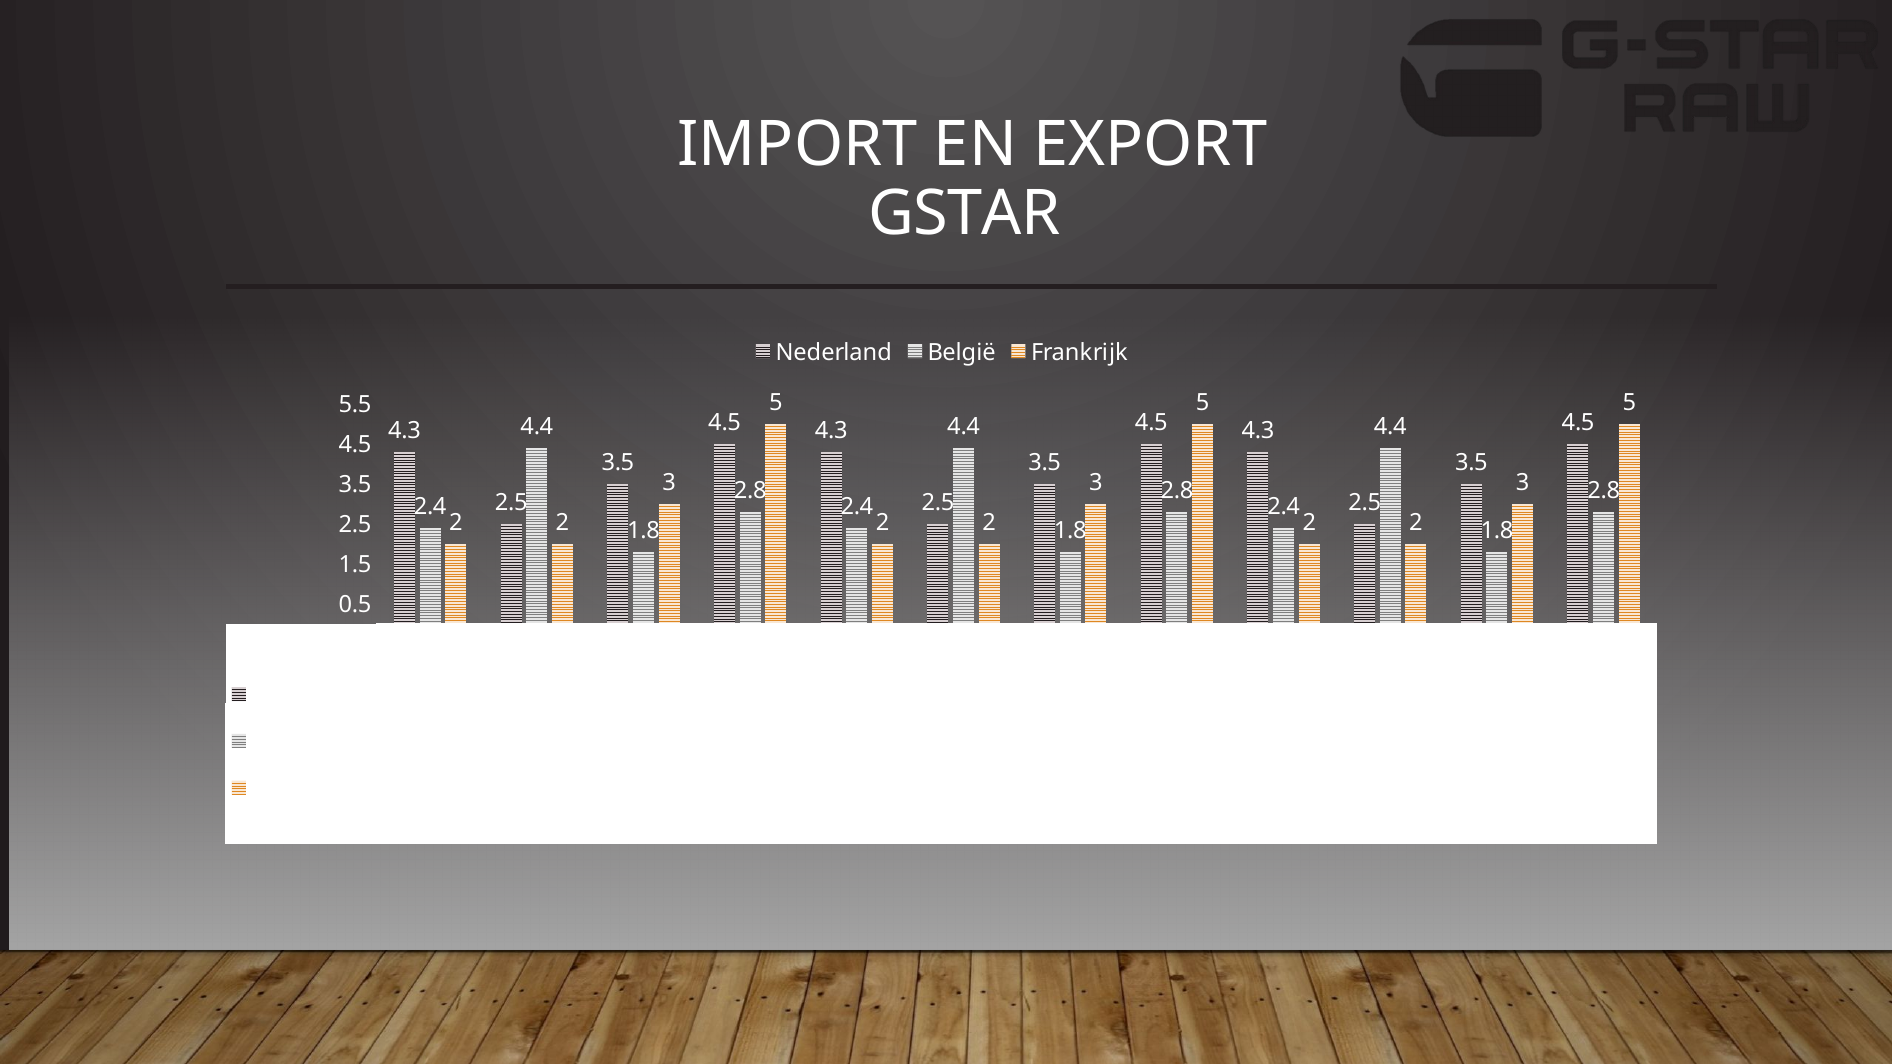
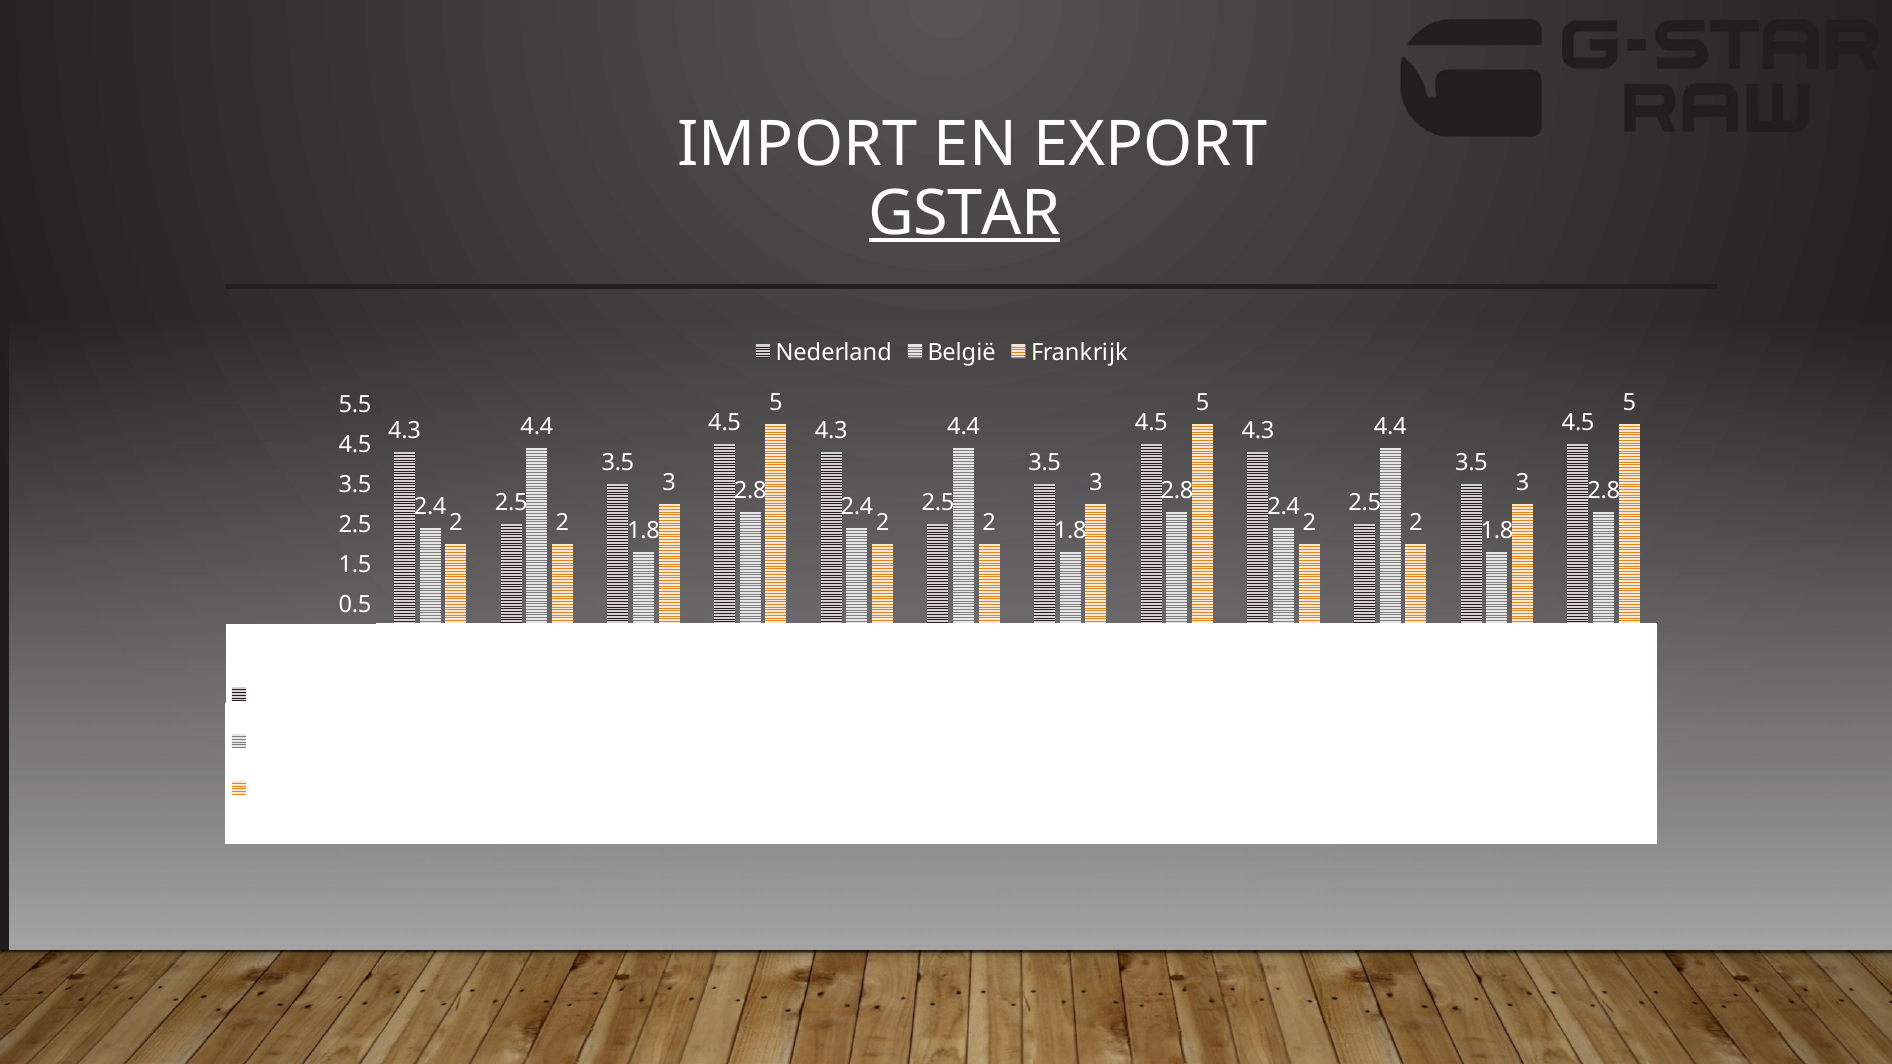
GSTAR underline: none -> present
